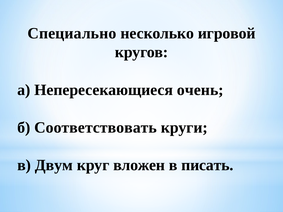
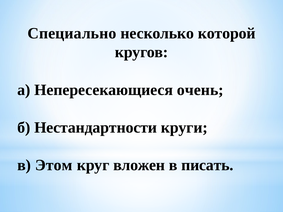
игровой: игровой -> которой
Соответствовать: Соответствовать -> Нестандартности
Двум: Двум -> Этом
